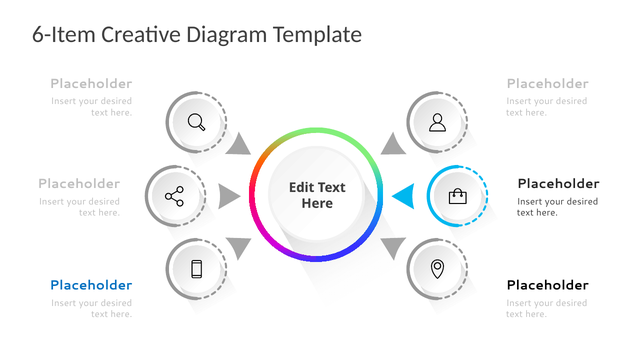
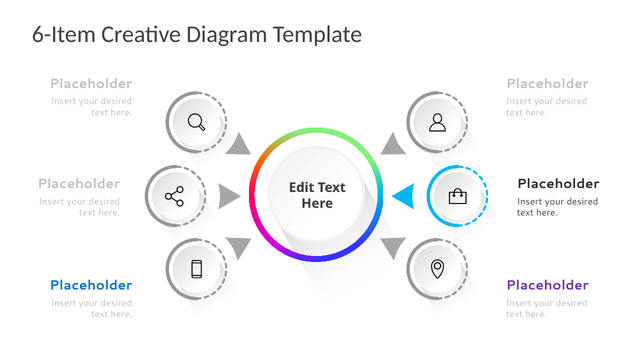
Placeholder at (547, 286) colour: black -> purple
